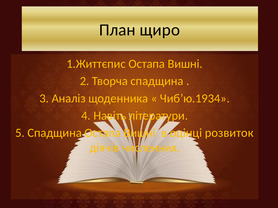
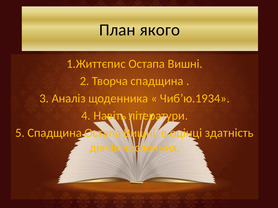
щиро: щиро -> якого
розвиток: розвиток -> здатність
